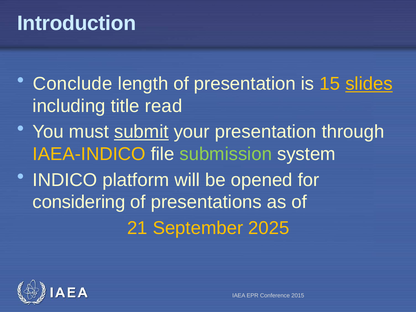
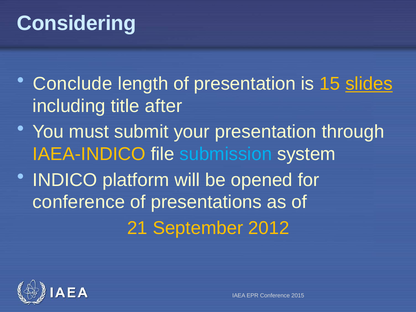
Introduction: Introduction -> Considering
read: read -> after
submit underline: present -> none
submission colour: light green -> light blue
considering at (79, 202): considering -> conference
2025: 2025 -> 2012
